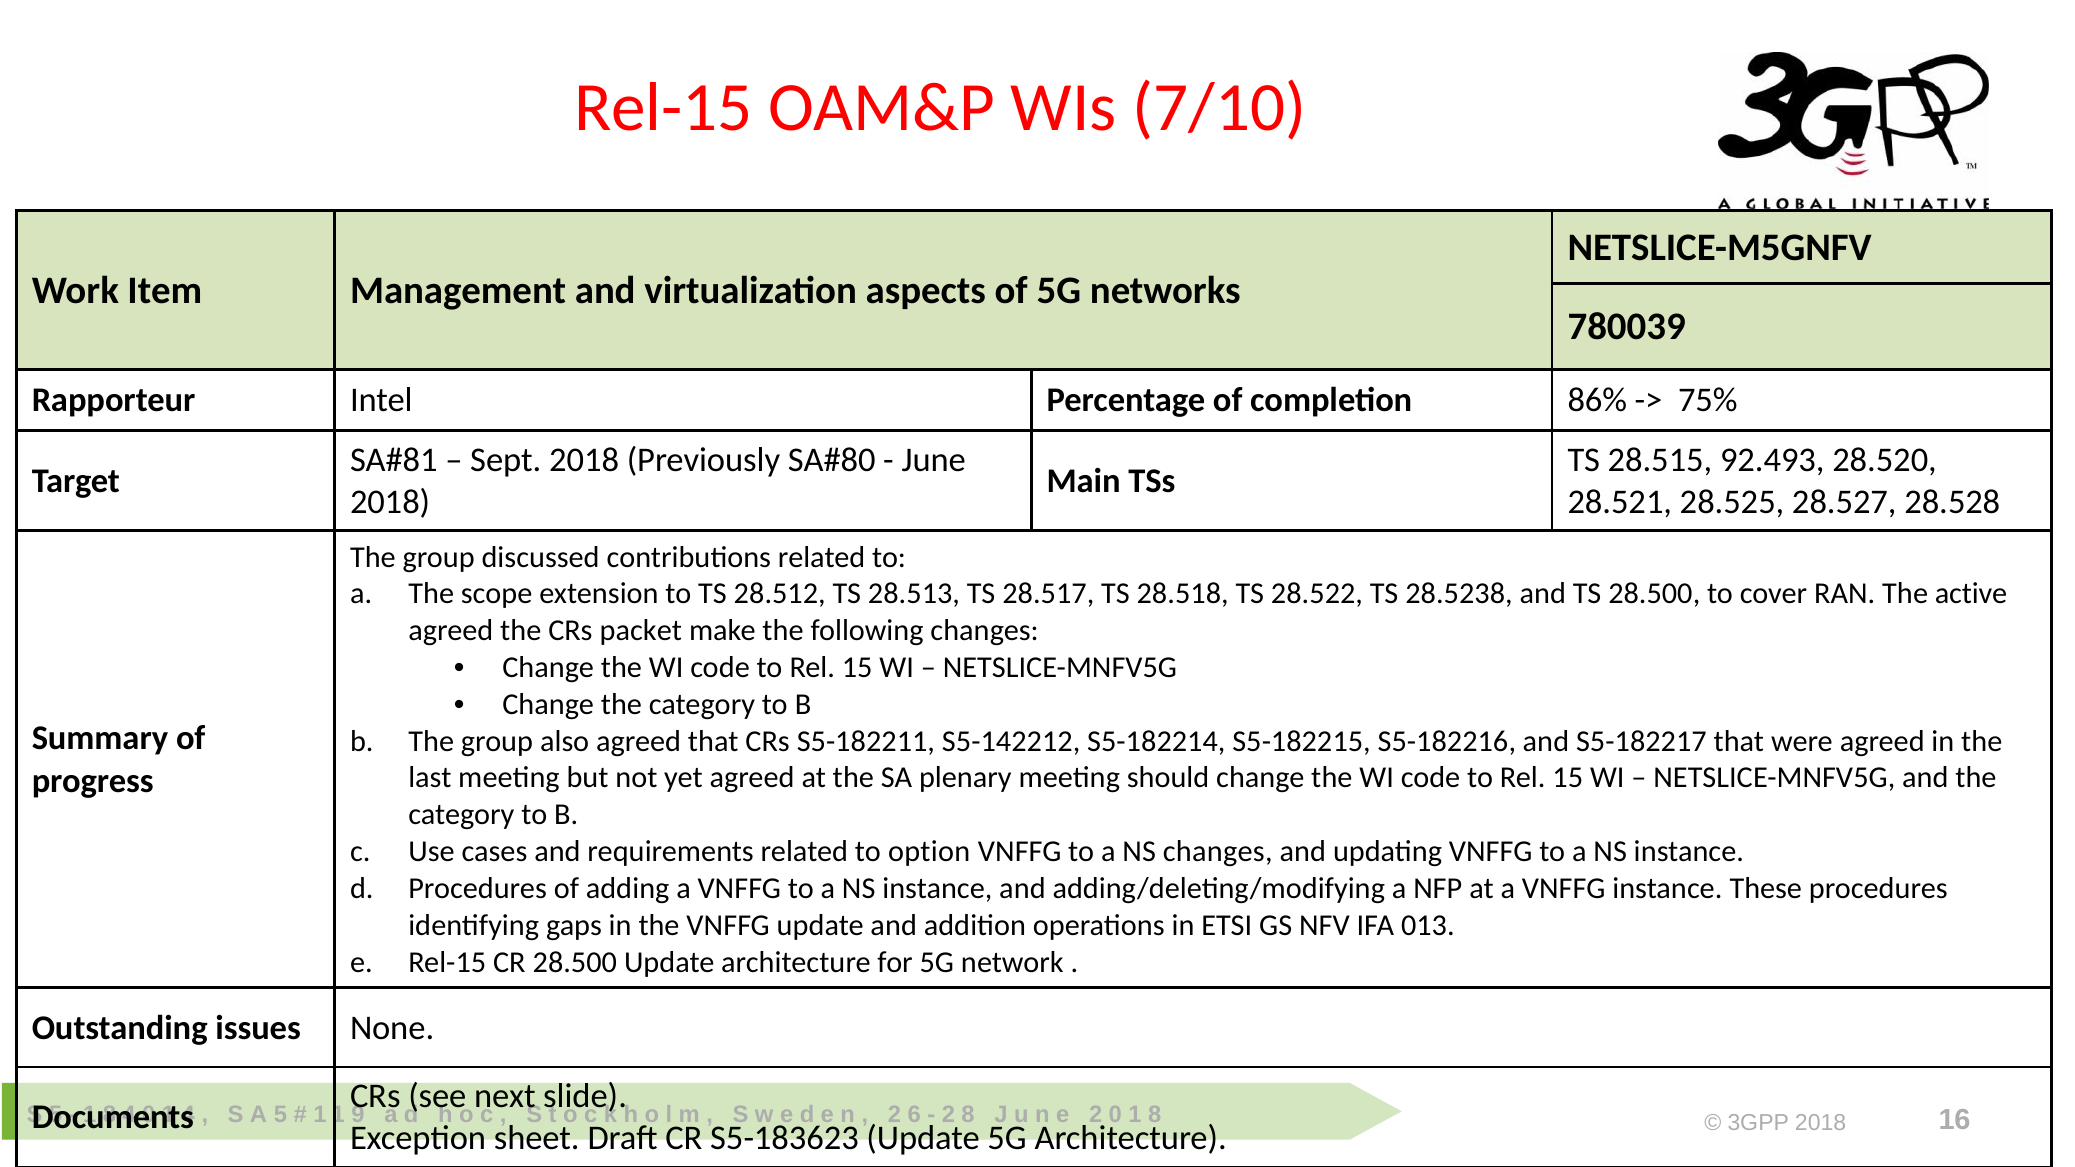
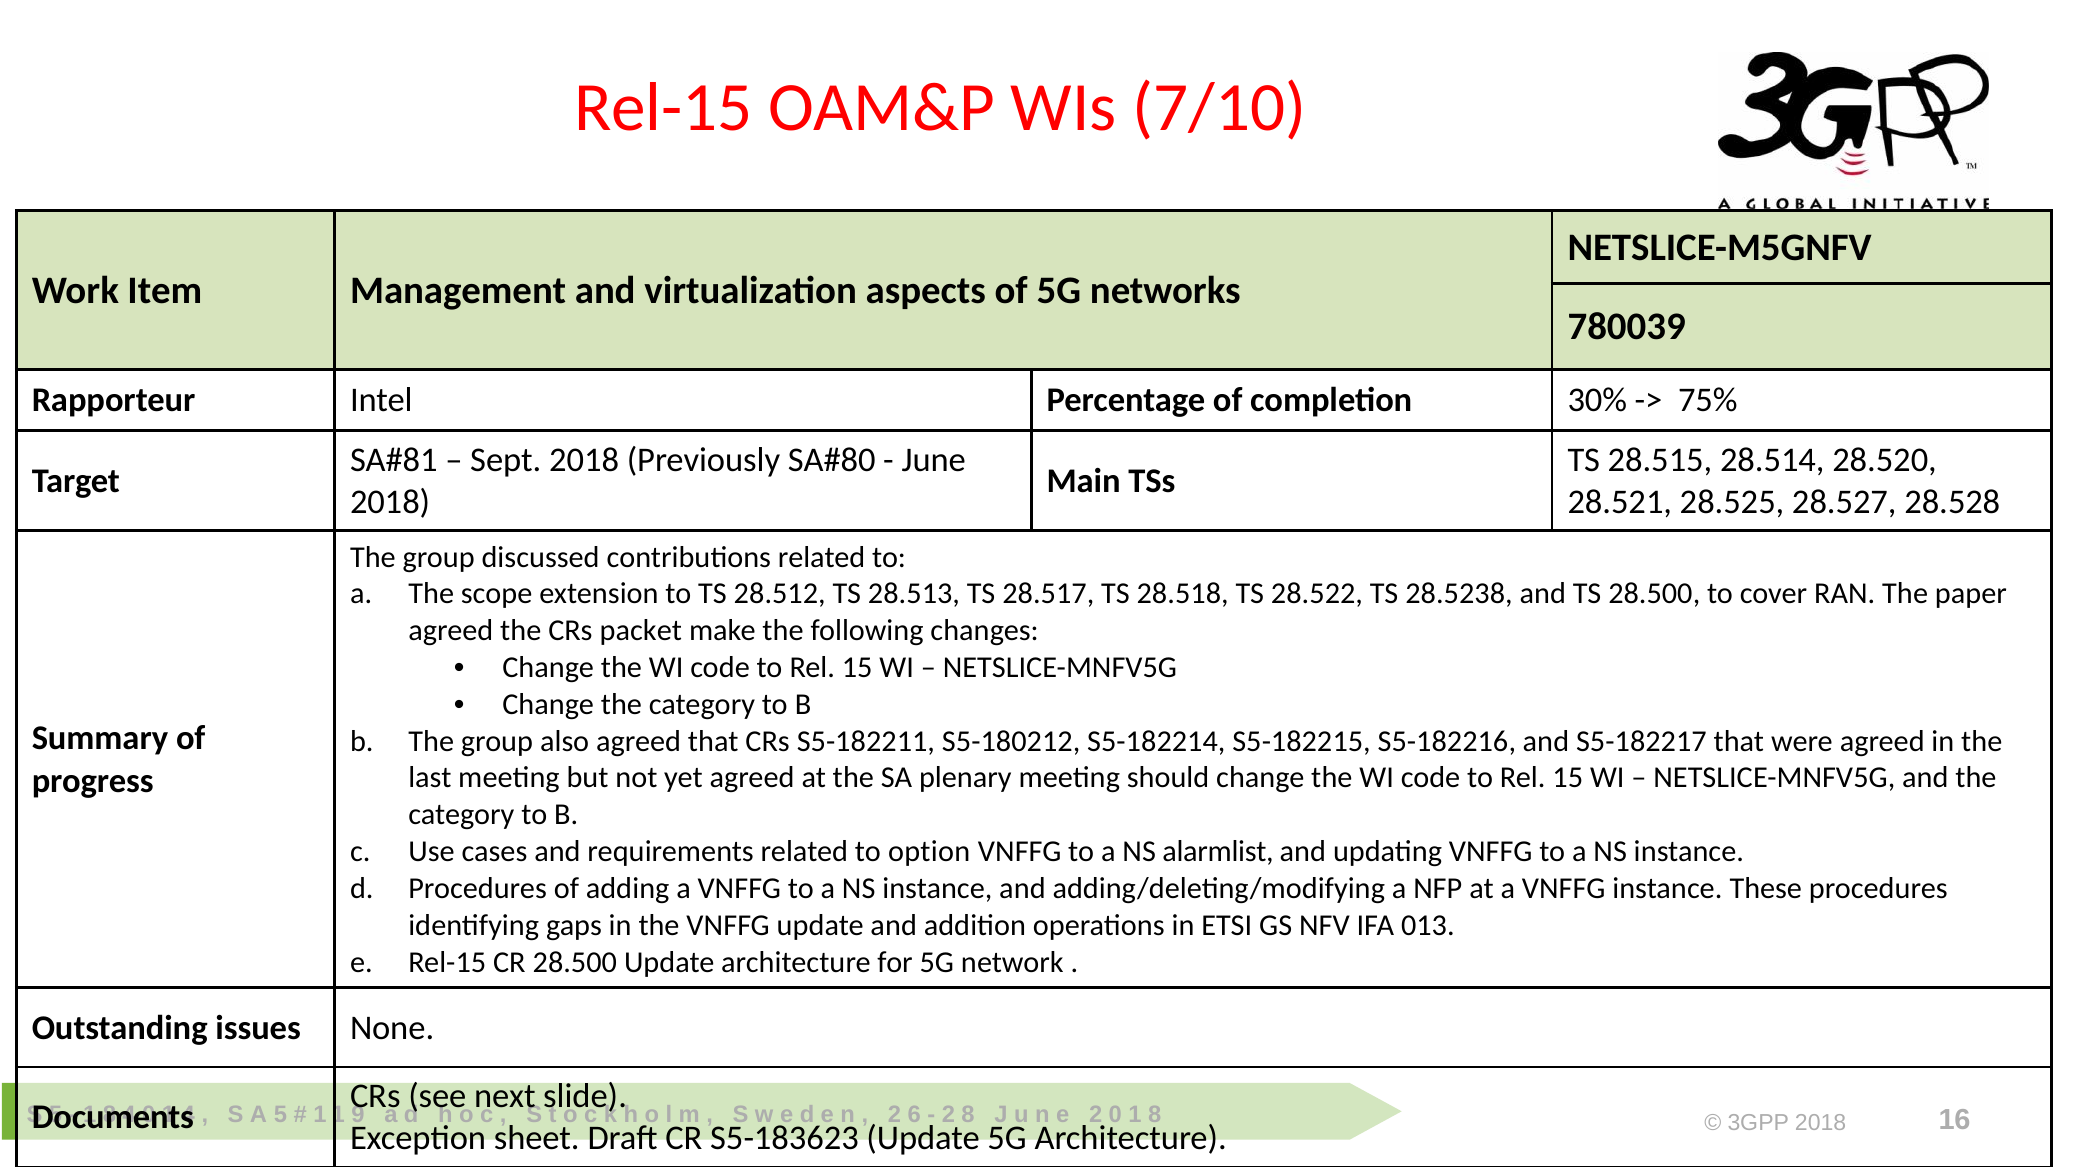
86%: 86% -> 30%
92.493: 92.493 -> 28.514
active: active -> paper
S5-142212: S5-142212 -> S5-180212
NS changes: changes -> alarmlist
